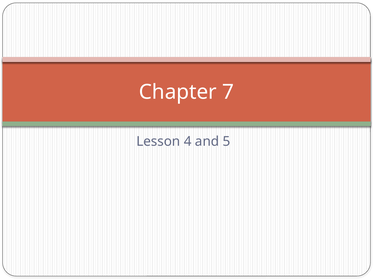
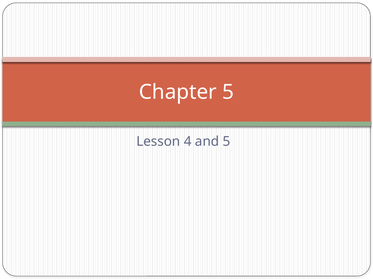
Chapter 7: 7 -> 5
